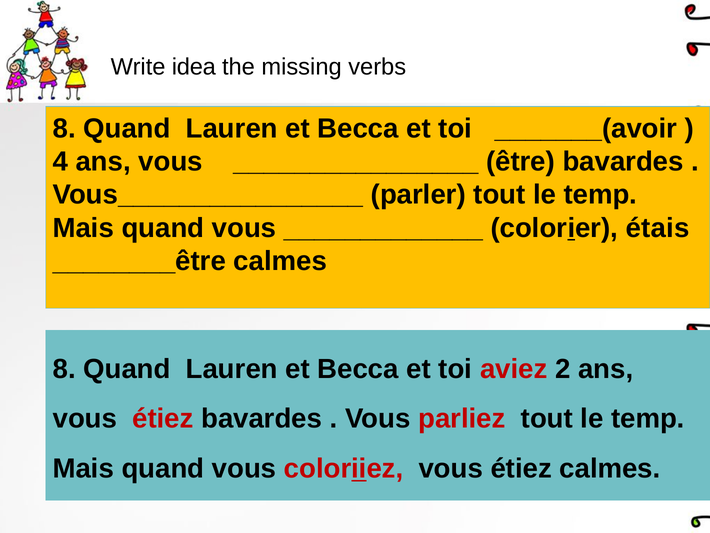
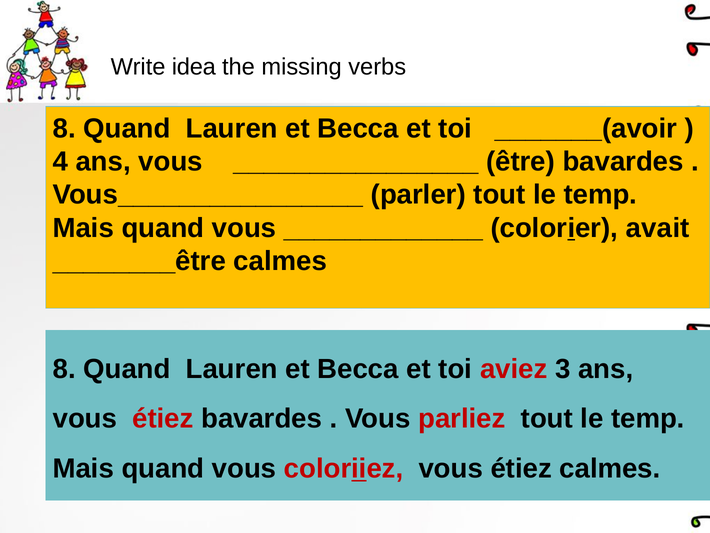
étais: étais -> avait
2: 2 -> 3
